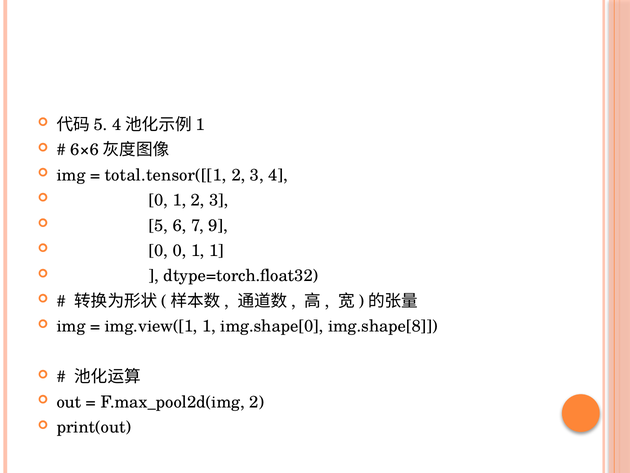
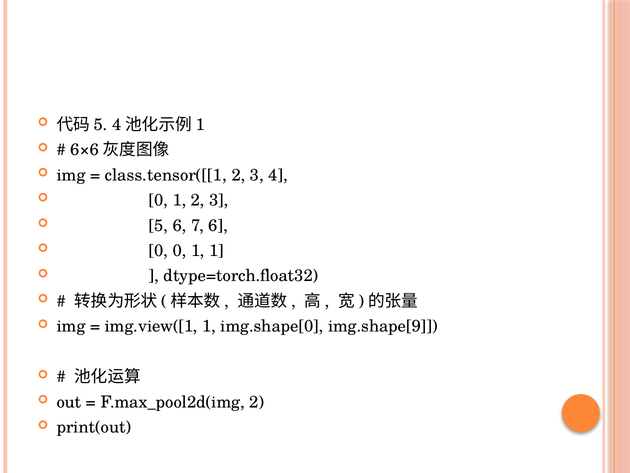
total.tensor([[1: total.tensor([[1 -> class.tensor([[1
7 9: 9 -> 6
img.shape[8: img.shape[8 -> img.shape[9
